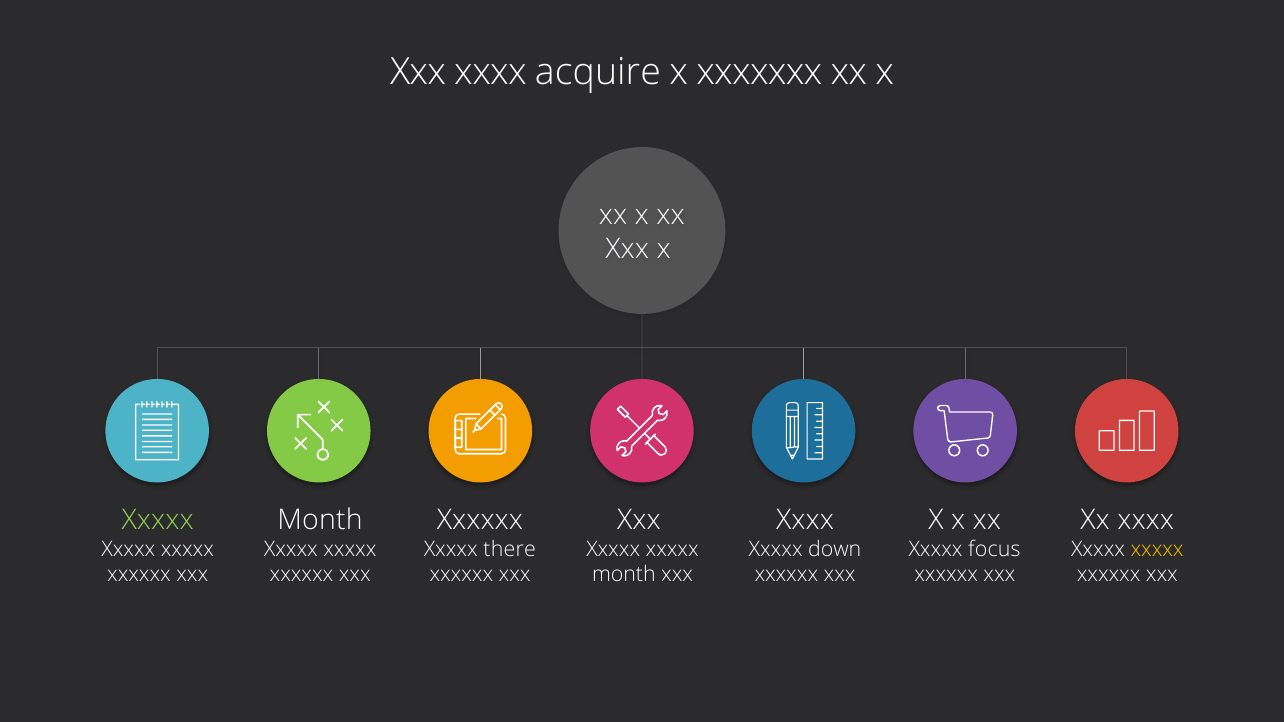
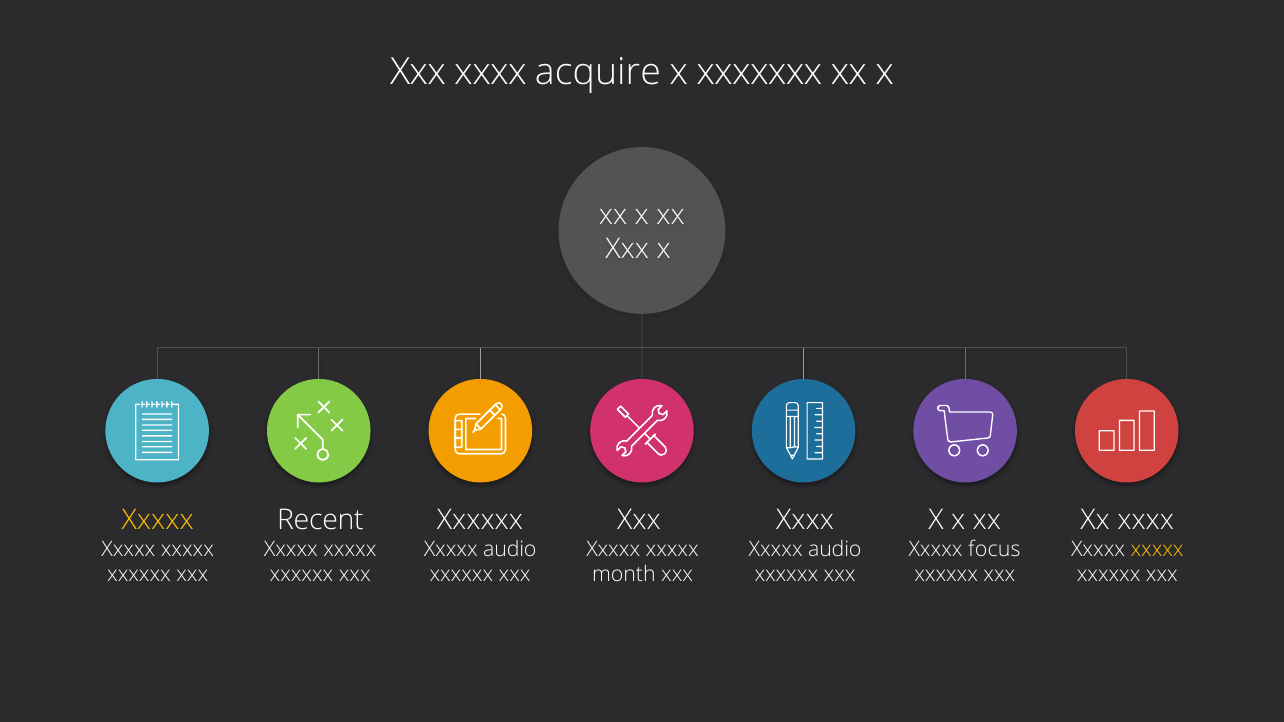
Xxxxx at (158, 520) colour: light green -> yellow
Month at (320, 520): Month -> Recent
there at (510, 549): there -> audio
down at (835, 549): down -> audio
